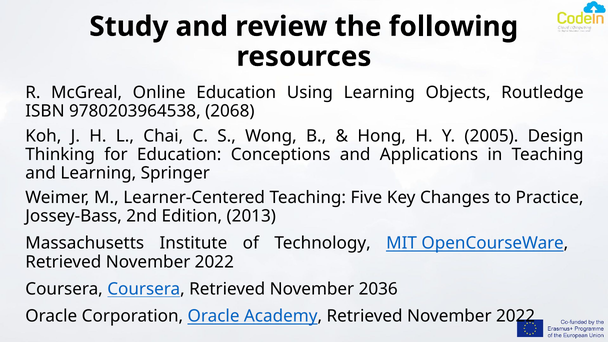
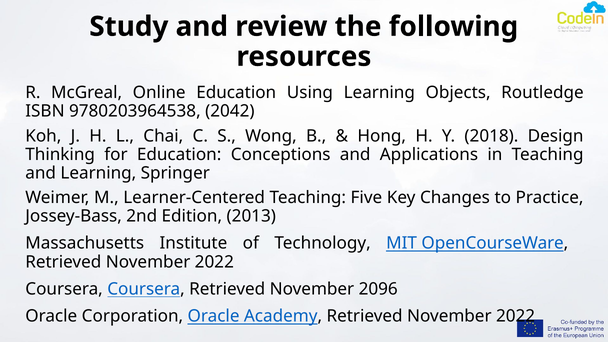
2068: 2068 -> 2042
2005: 2005 -> 2018
2036: 2036 -> 2096
